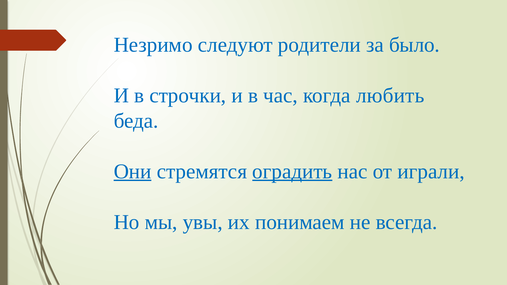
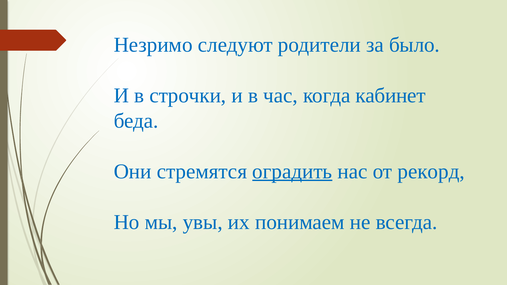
любить: любить -> кабинет
Они underline: present -> none
играли: играли -> рекорд
